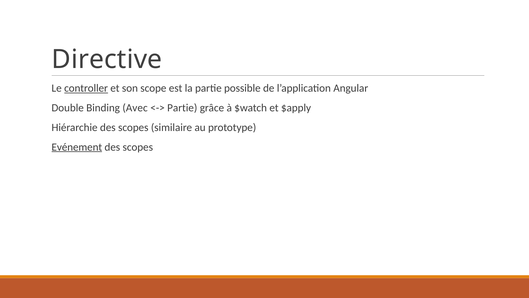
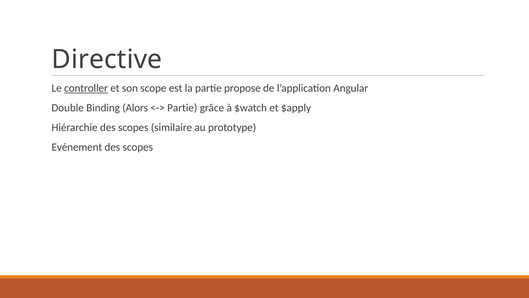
possible: possible -> propose
Avec: Avec -> Alors
Evénement underline: present -> none
